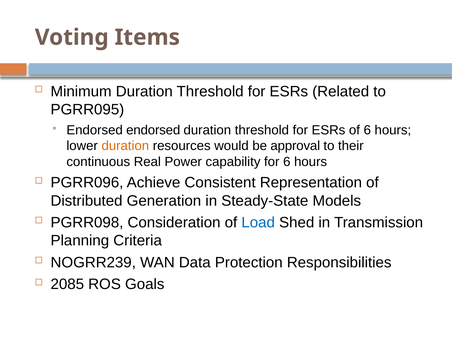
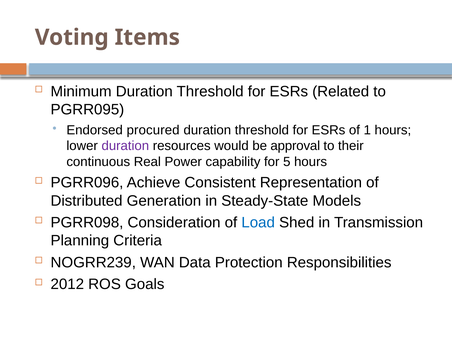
Endorsed endorsed: endorsed -> procured
of 6: 6 -> 1
duration at (125, 146) colour: orange -> purple
for 6: 6 -> 5
2085: 2085 -> 2012
